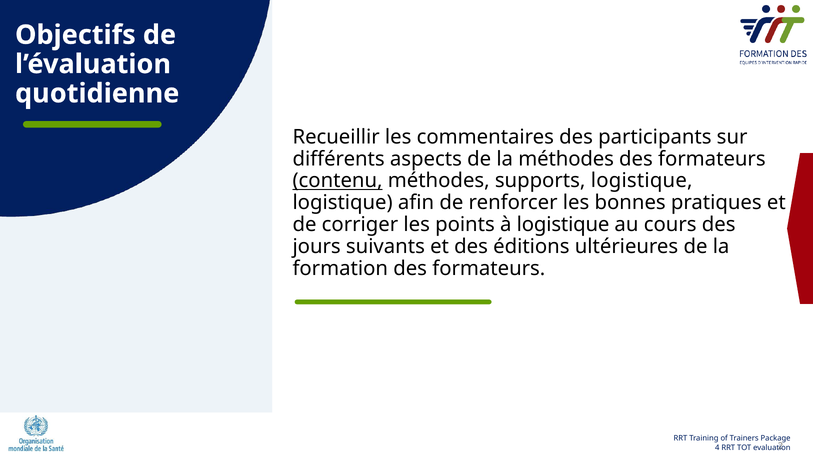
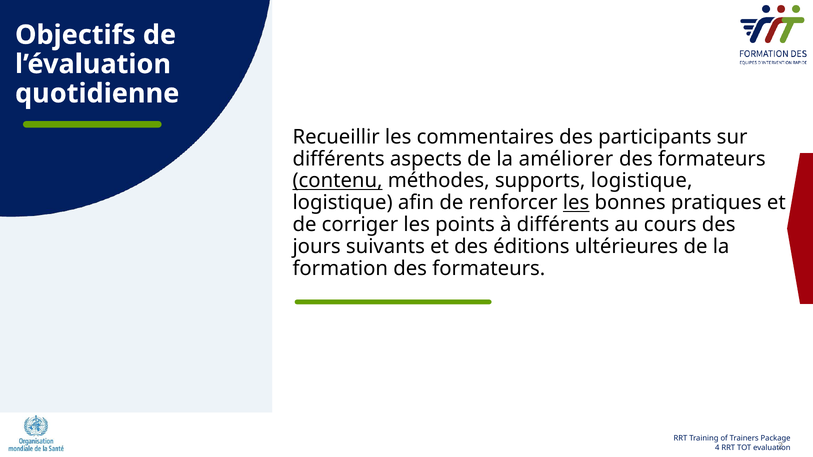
la méthodes: méthodes -> améliorer
les at (576, 203) underline: none -> present
à logistique: logistique -> différents
